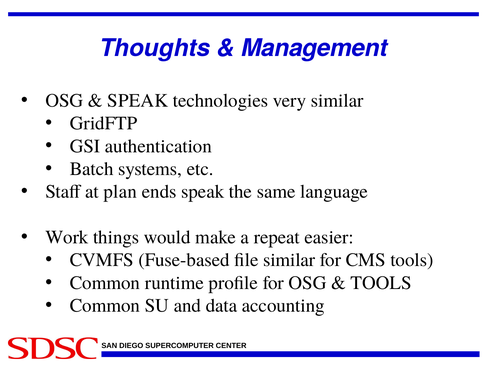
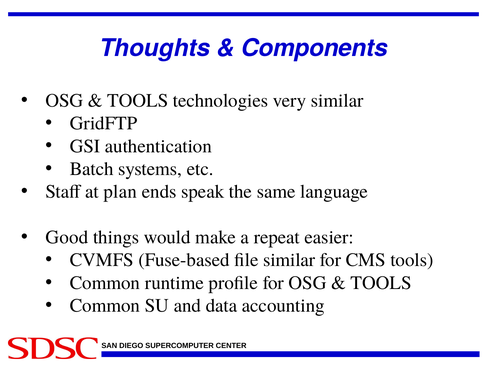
Management: Management -> Components
SPEAK at (138, 100): SPEAK -> TOOLS
Work: Work -> Good
